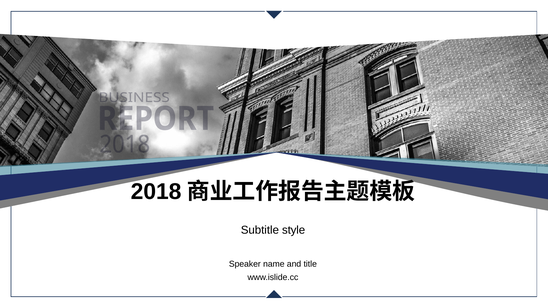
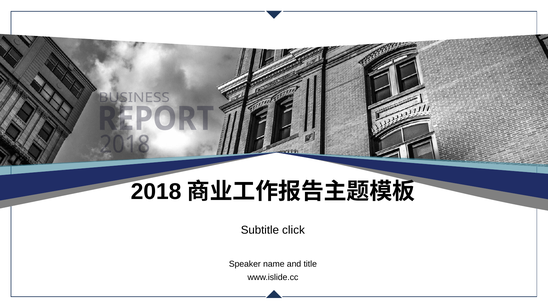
style: style -> click
